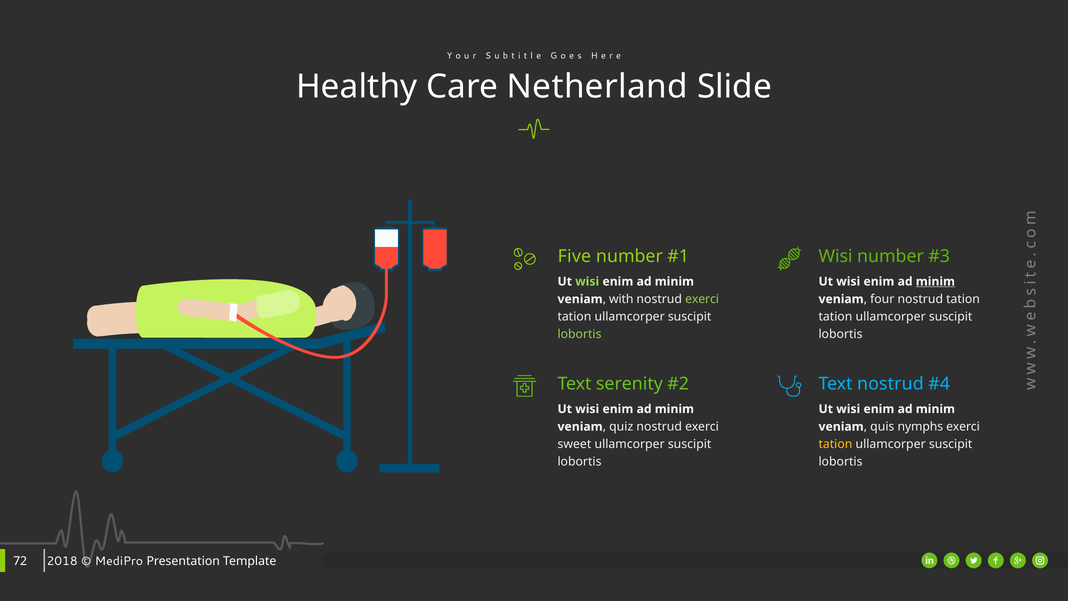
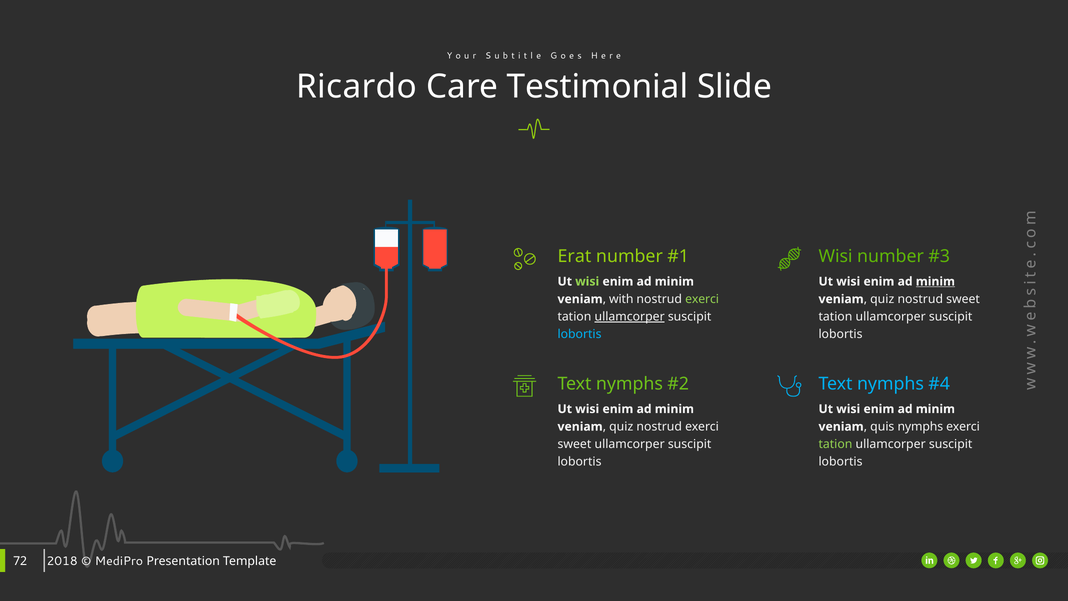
Healthy: Healthy -> Ricardo
Netherland: Netherland -> Testimonial
Five: Five -> Erat
four at (882, 299): four -> quiz
nostrud tation: tation -> sweet
ullamcorper at (630, 317) underline: none -> present
lobortis at (580, 334) colour: light green -> light blue
serenity at (629, 384): serenity -> nymphs
nostrud at (890, 384): nostrud -> nymphs
tation at (835, 444) colour: yellow -> light green
